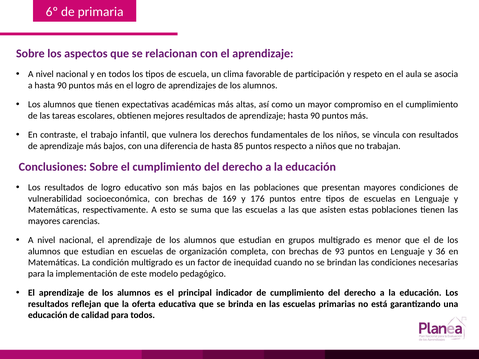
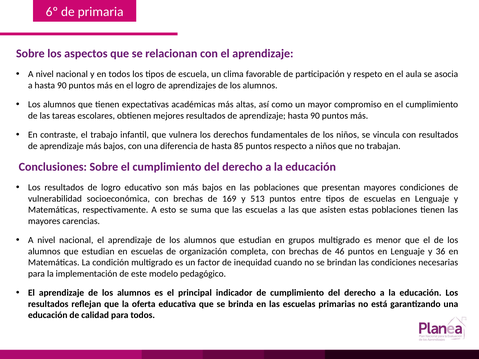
176: 176 -> 513
93: 93 -> 46
